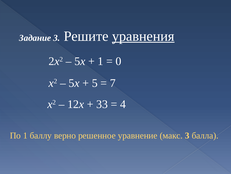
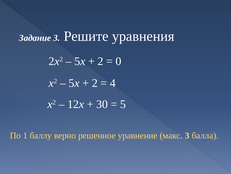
уравнения underline: present -> none
1 at (100, 61): 1 -> 2
5 at (95, 83): 5 -> 2
7: 7 -> 4
33: 33 -> 30
4: 4 -> 5
